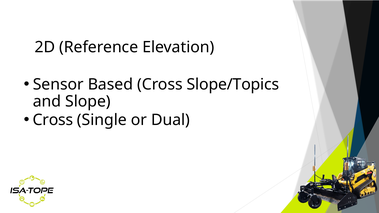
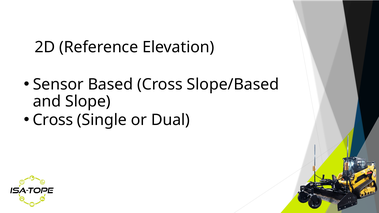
Slope/Topics: Slope/Topics -> Slope/Based
